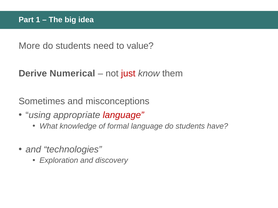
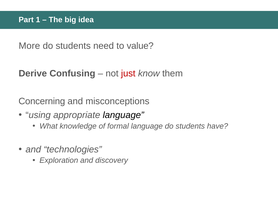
Numerical: Numerical -> Confusing
Sometimes: Sometimes -> Concerning
language at (123, 115) colour: red -> black
